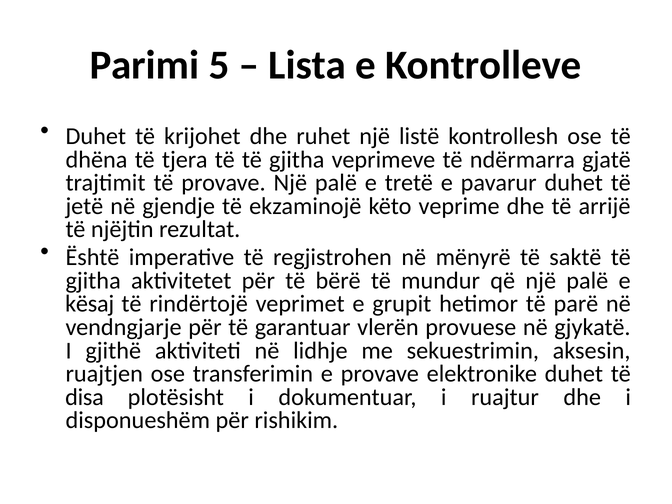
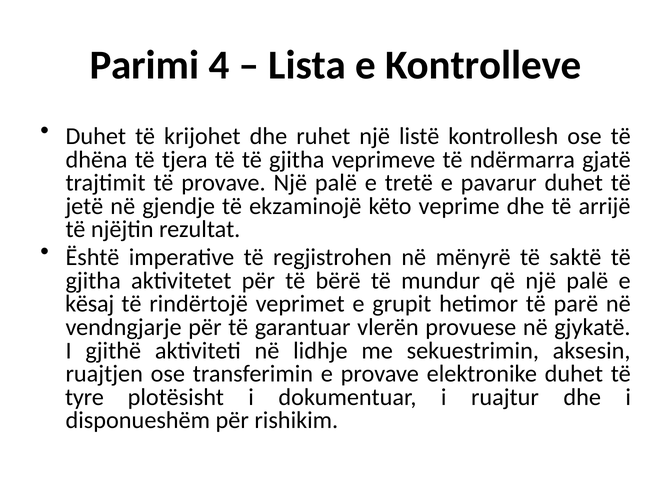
5: 5 -> 4
disa: disa -> tyre
